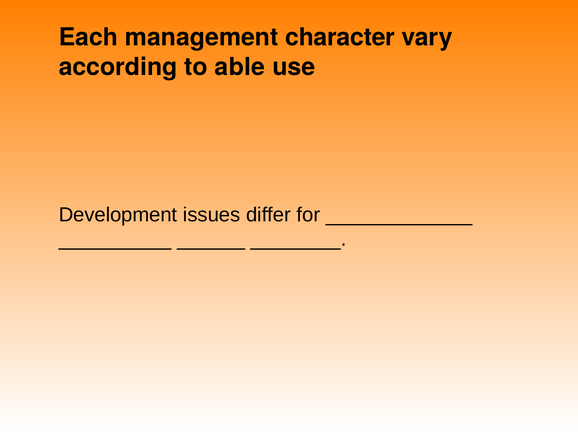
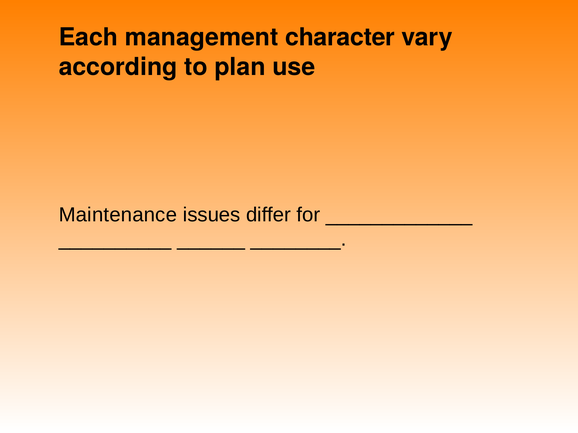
able: able -> plan
Development: Development -> Maintenance
